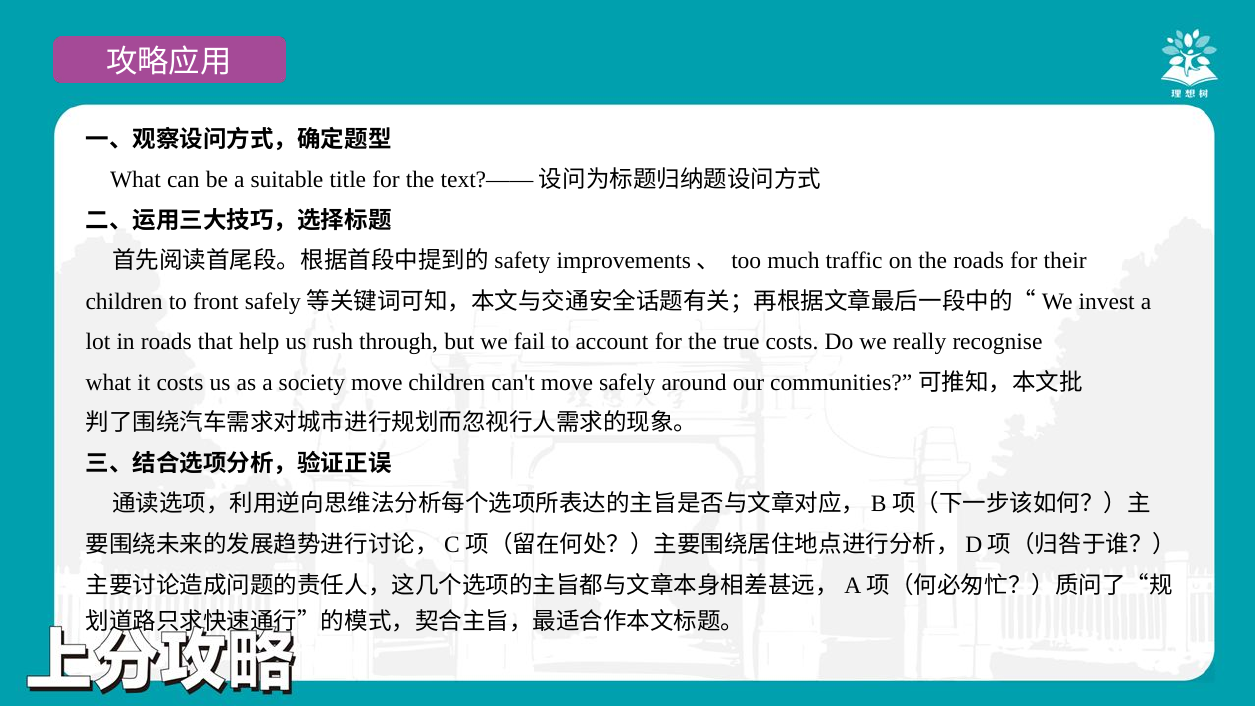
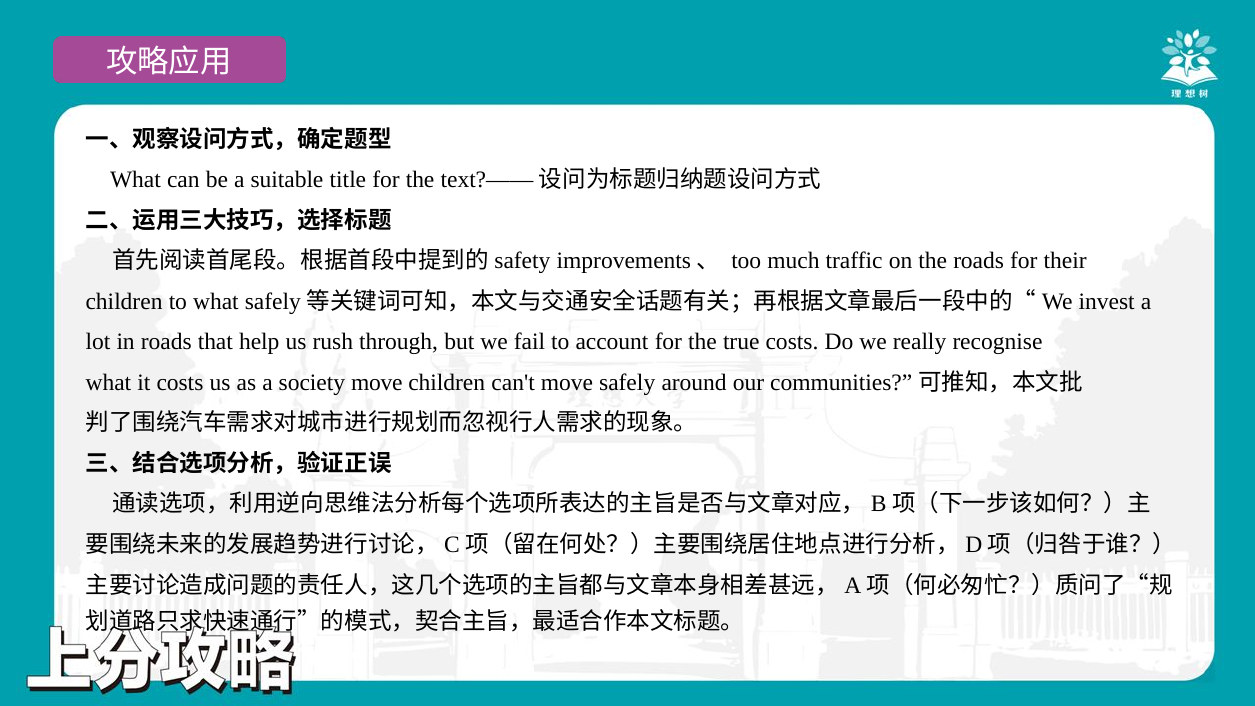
to front: front -> what
